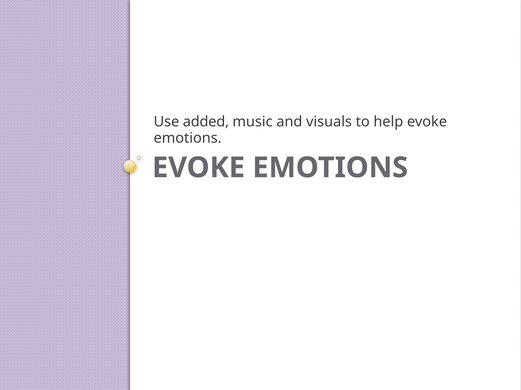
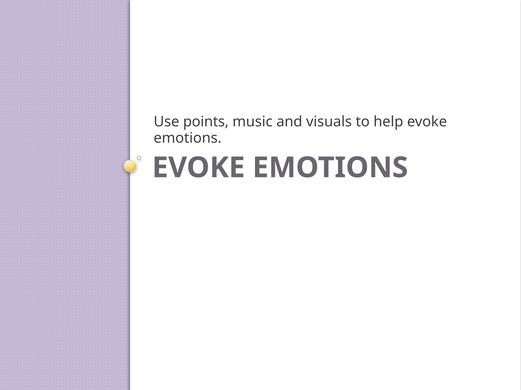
added: added -> points
